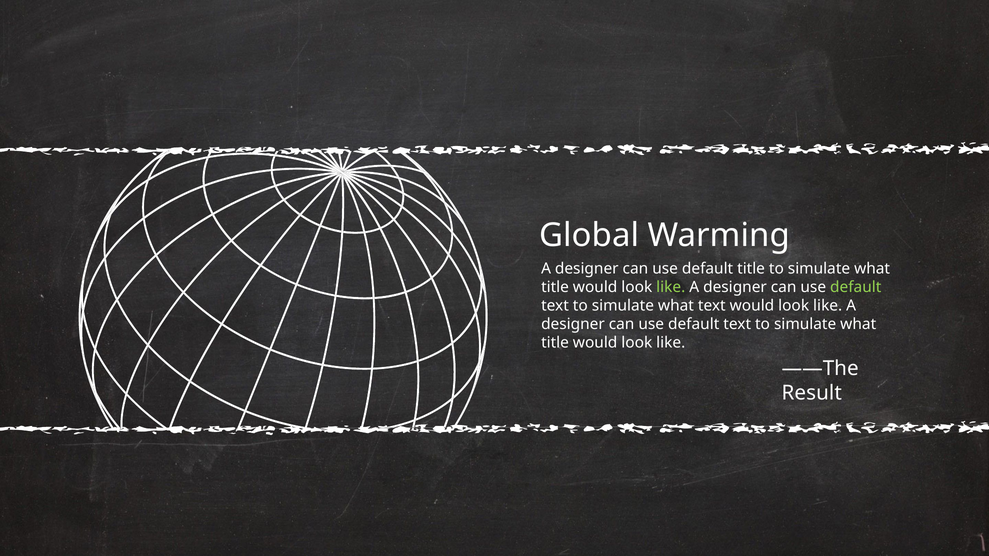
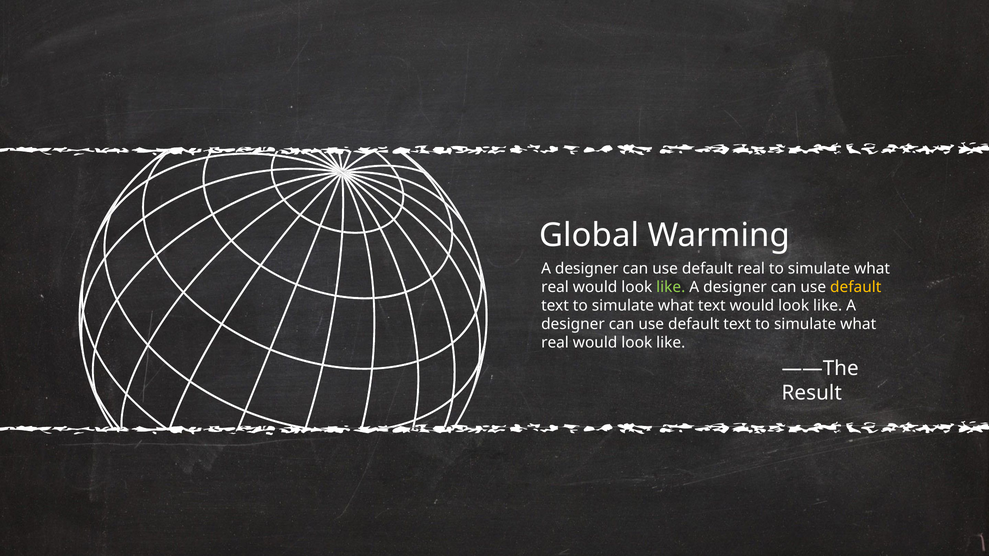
default title: title -> real
title at (555, 287): title -> real
default at (856, 287) colour: light green -> yellow
title at (555, 343): title -> real
